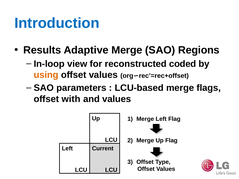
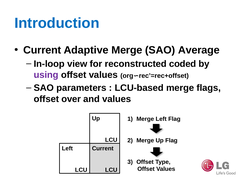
Results at (42, 50): Results -> Current
Regions: Regions -> Average
using colour: orange -> purple
with: with -> over
